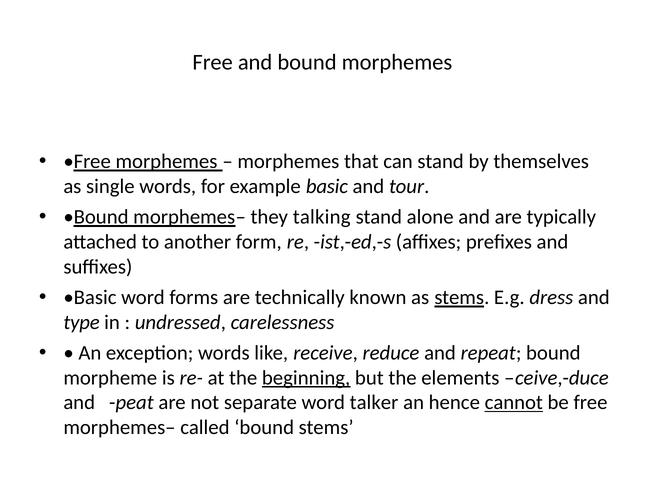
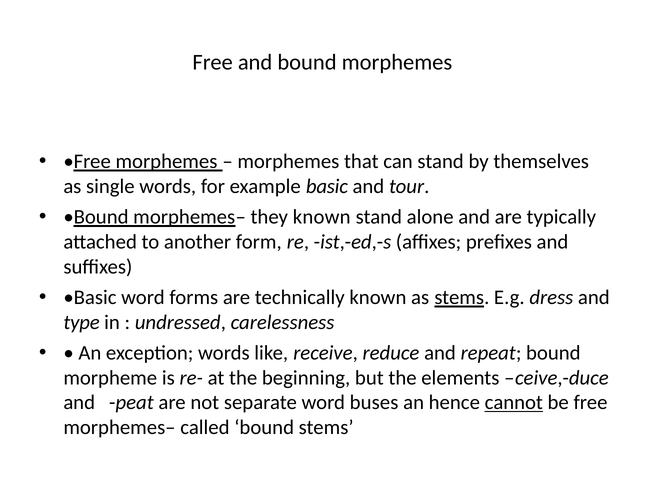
they talking: talking -> known
beginning underline: present -> none
talker: talker -> buses
